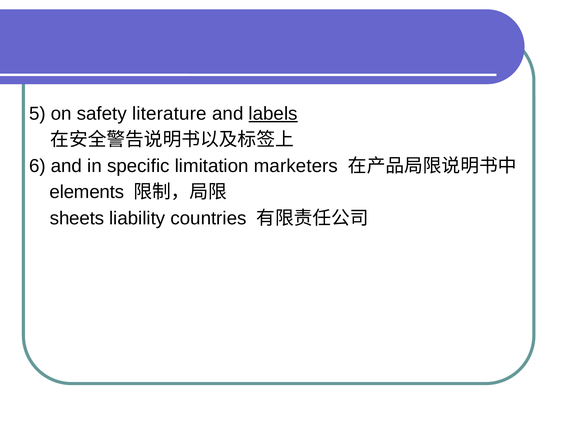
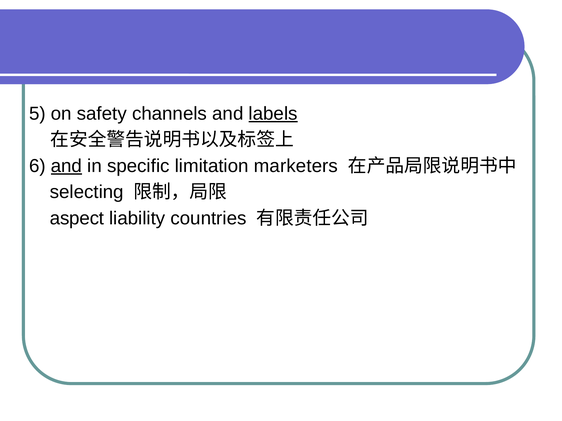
literature: literature -> channels
and at (66, 166) underline: none -> present
elements: elements -> selecting
sheets: sheets -> aspect
